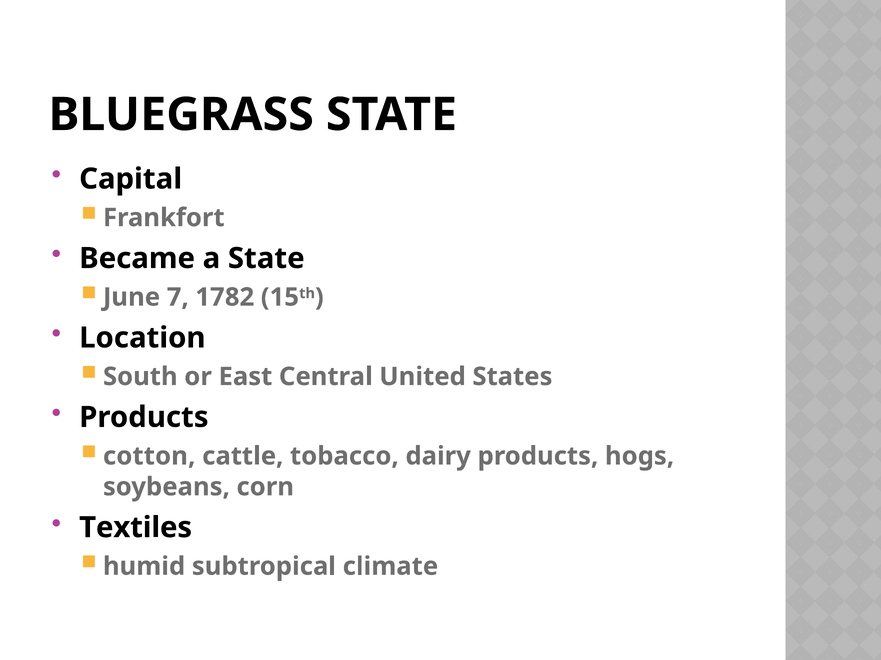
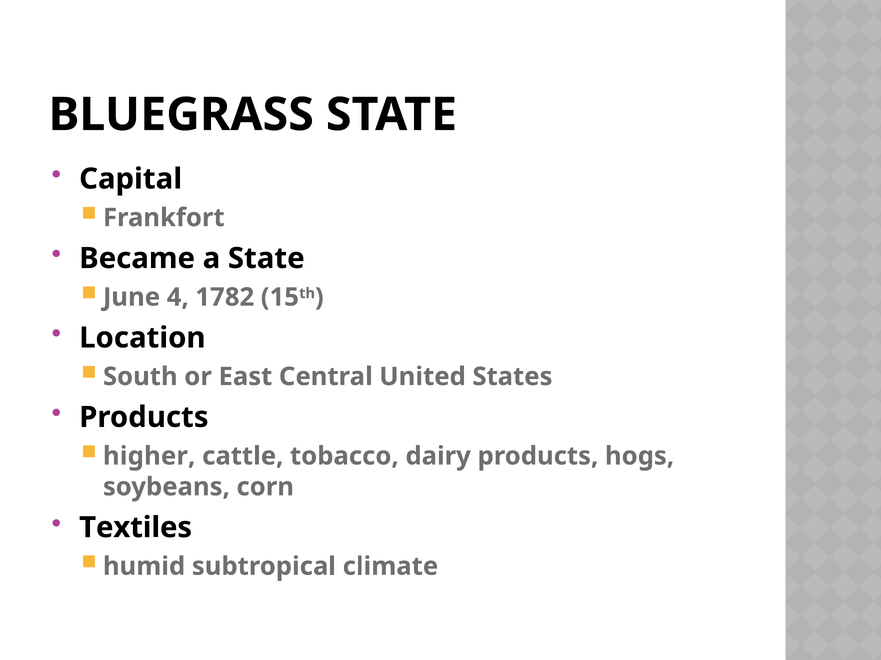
7: 7 -> 4
cotton: cotton -> higher
